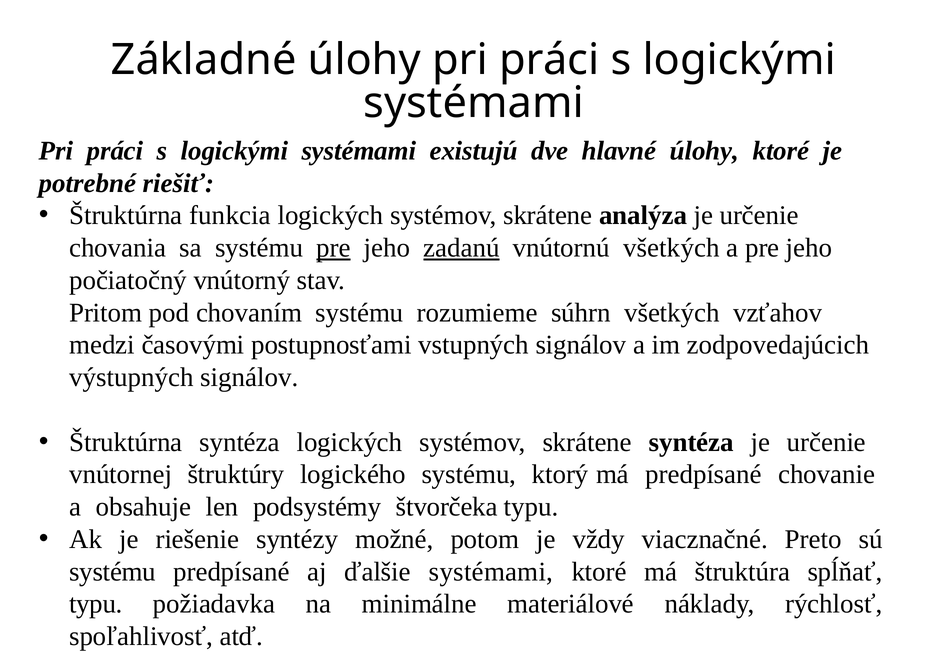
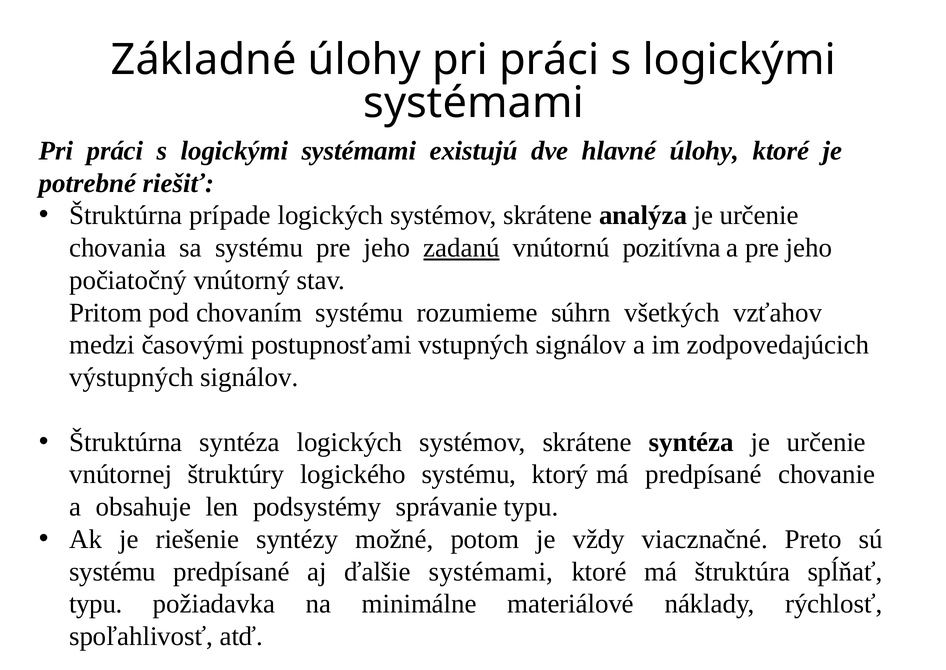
funkcia: funkcia -> prípade
pre at (334, 248) underline: present -> none
vnútornú všetkých: všetkých -> pozitívna
štvorčeka: štvorčeka -> správanie
